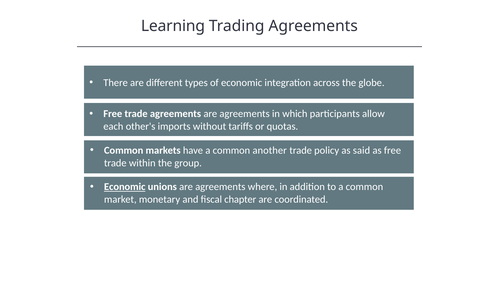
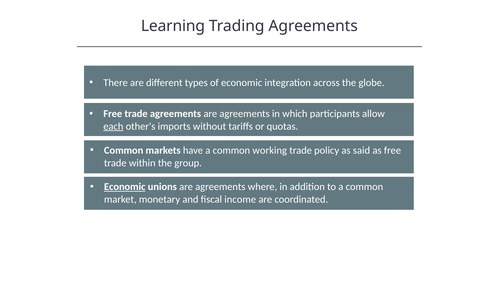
each underline: none -> present
another: another -> working
chapter: chapter -> income
